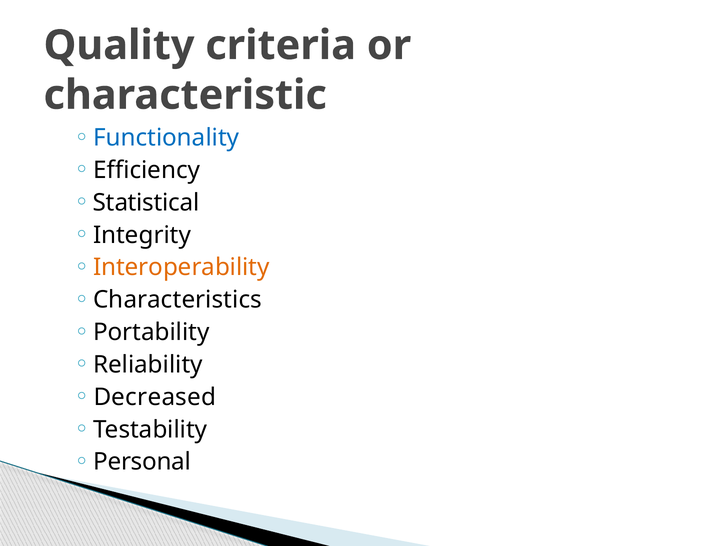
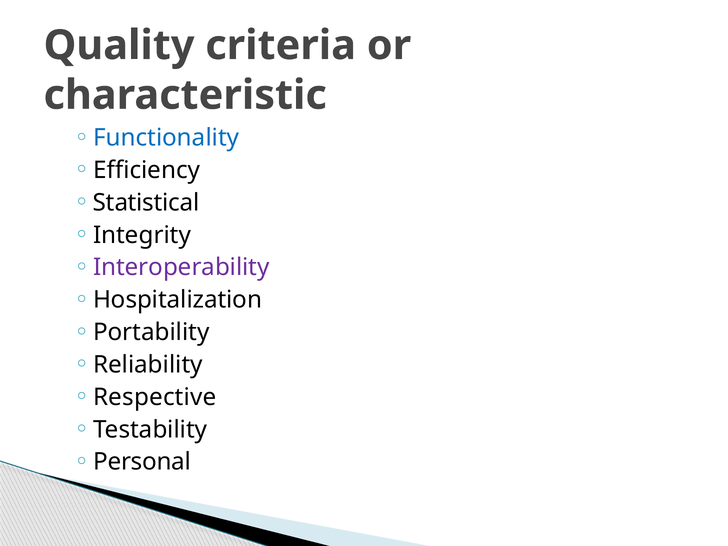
Interoperability colour: orange -> purple
Characteristics: Characteristics -> Hospitalization
Decreased: Decreased -> Respective
